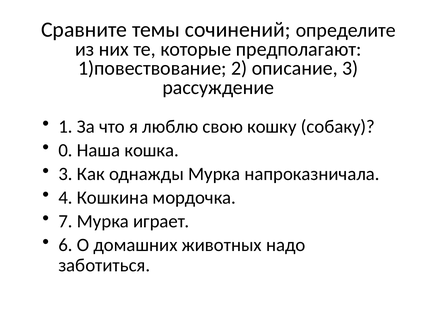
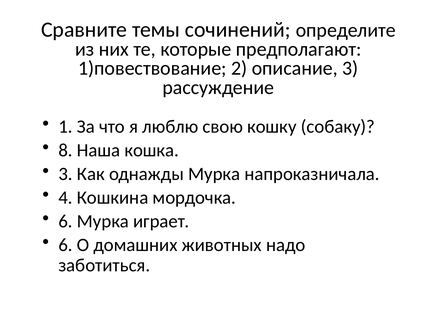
0: 0 -> 8
7 at (66, 221): 7 -> 6
